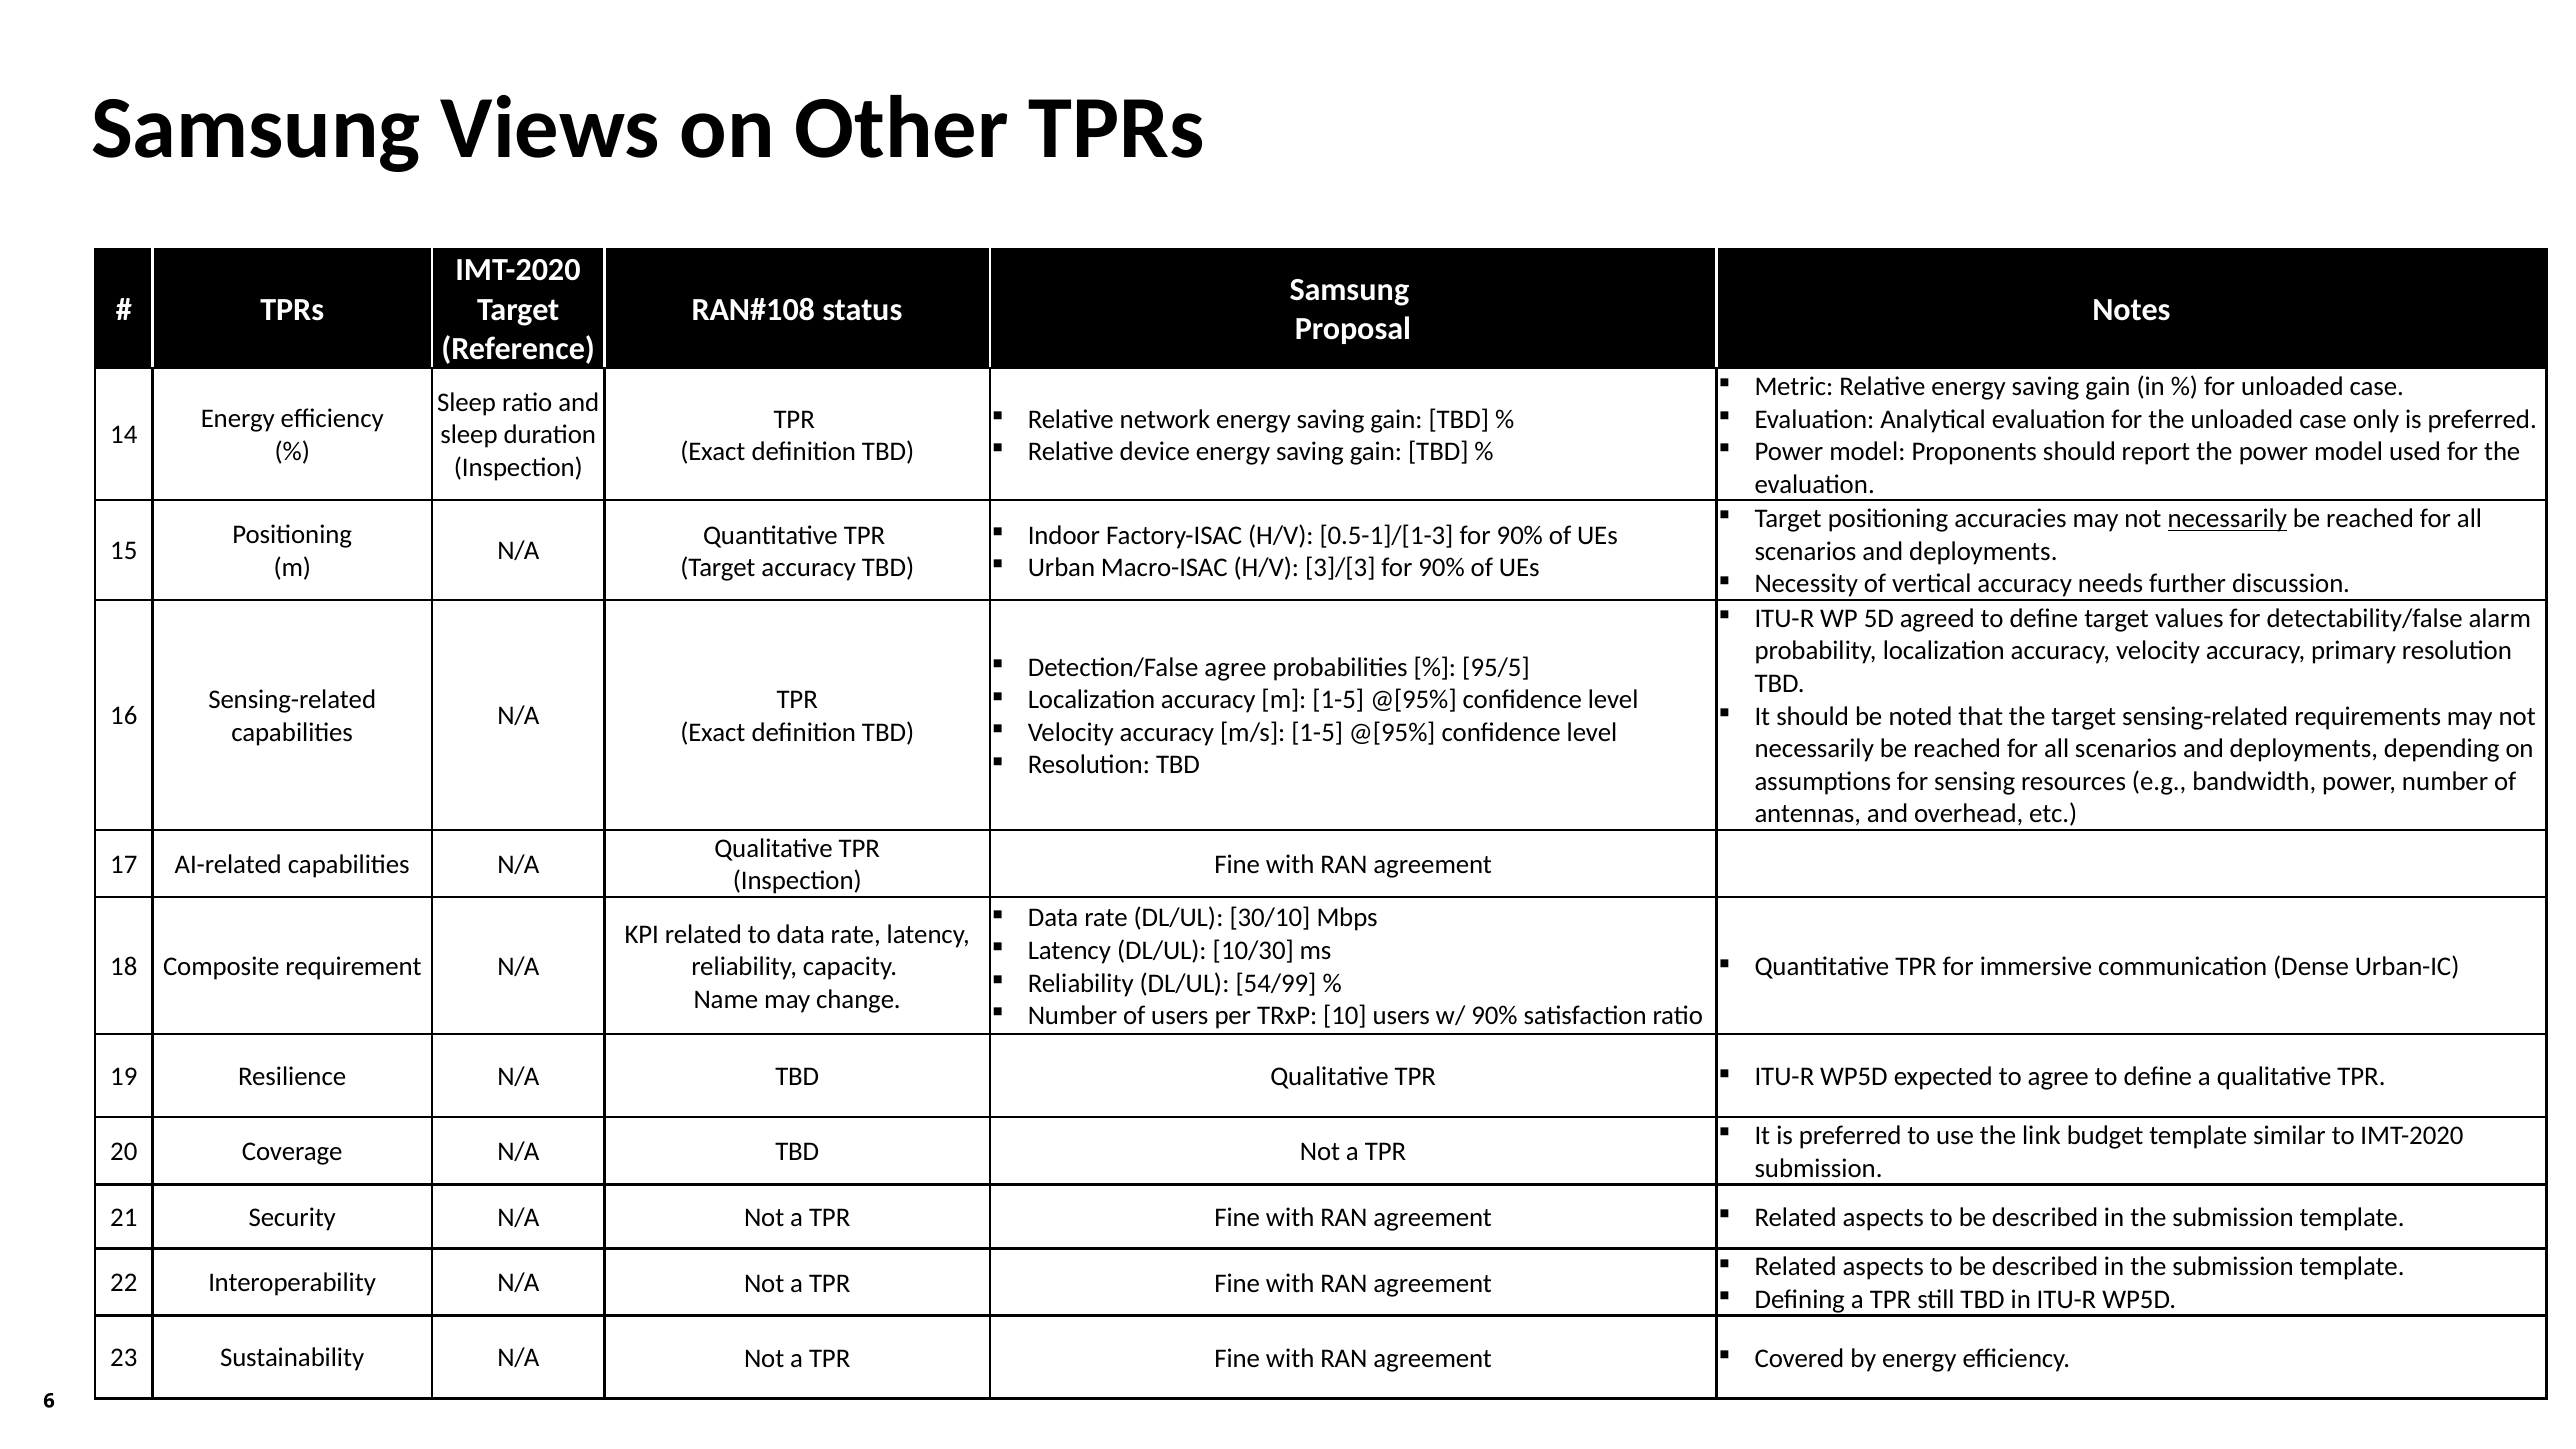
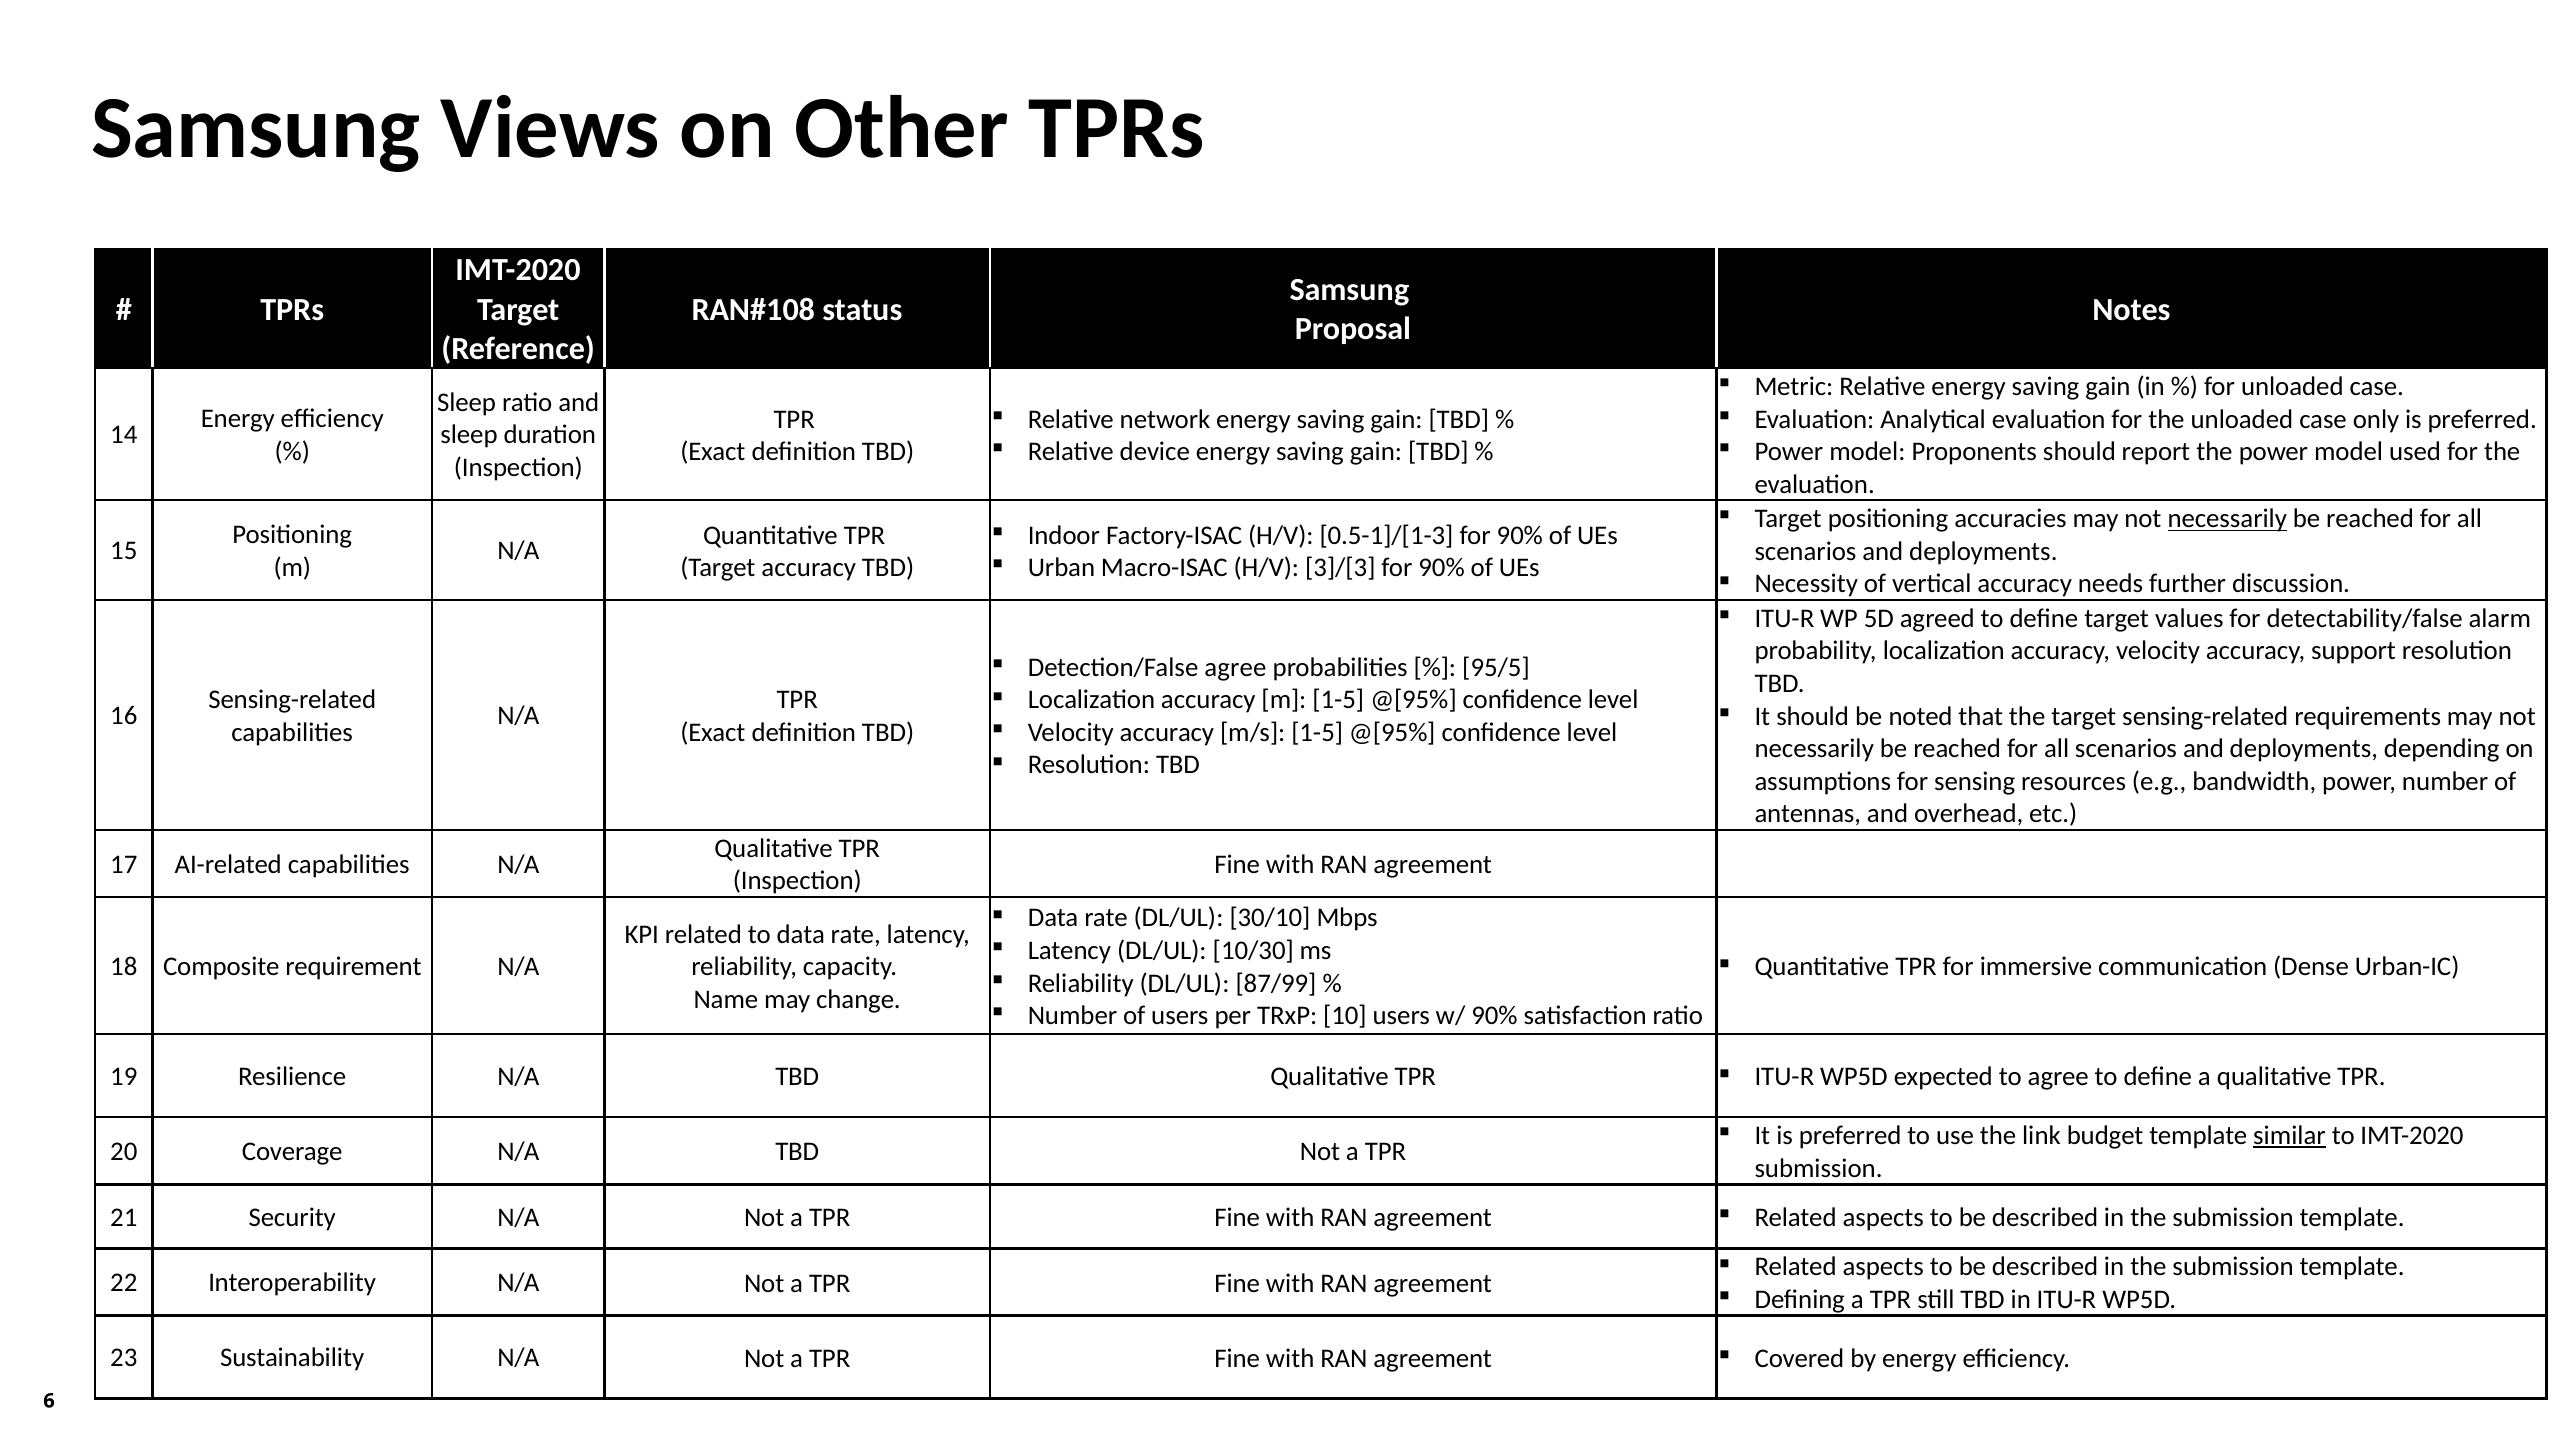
primary: primary -> support
54/99: 54/99 -> 87/99
similar underline: none -> present
